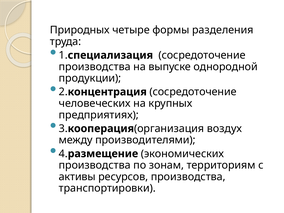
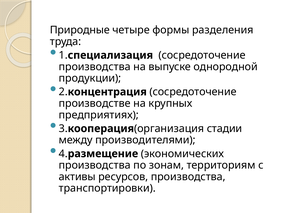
Природных: Природных -> Природные
человеческих: человеческих -> производстве
воздух: воздух -> стадии
